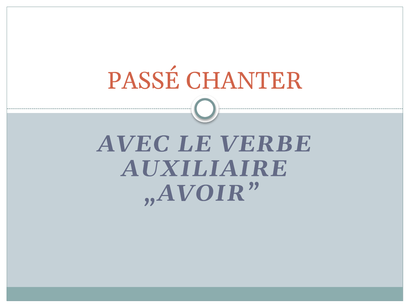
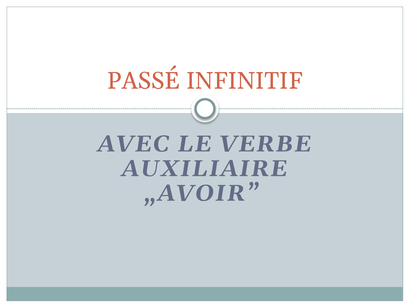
CHANTER: CHANTER -> INFINITIF
